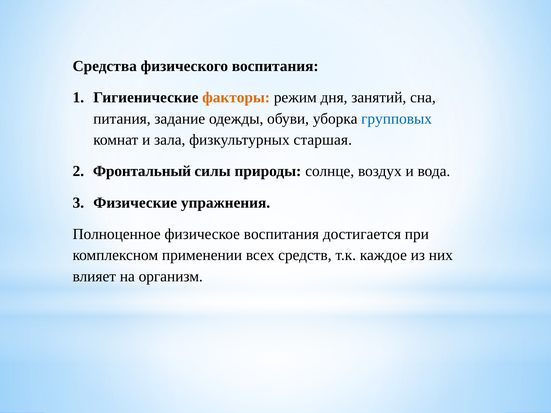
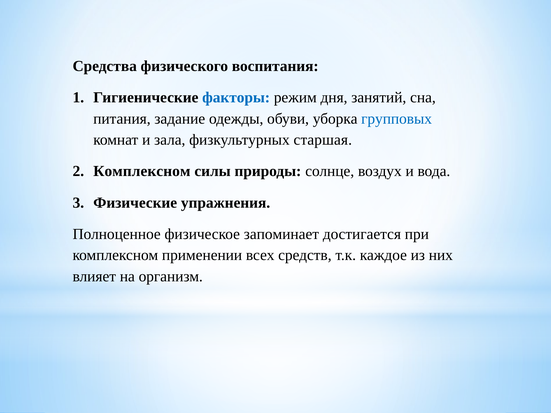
факторы colour: orange -> blue
Фронтальный at (142, 171): Фронтальный -> Комплексном
физическое воспитания: воспитания -> запоминает
